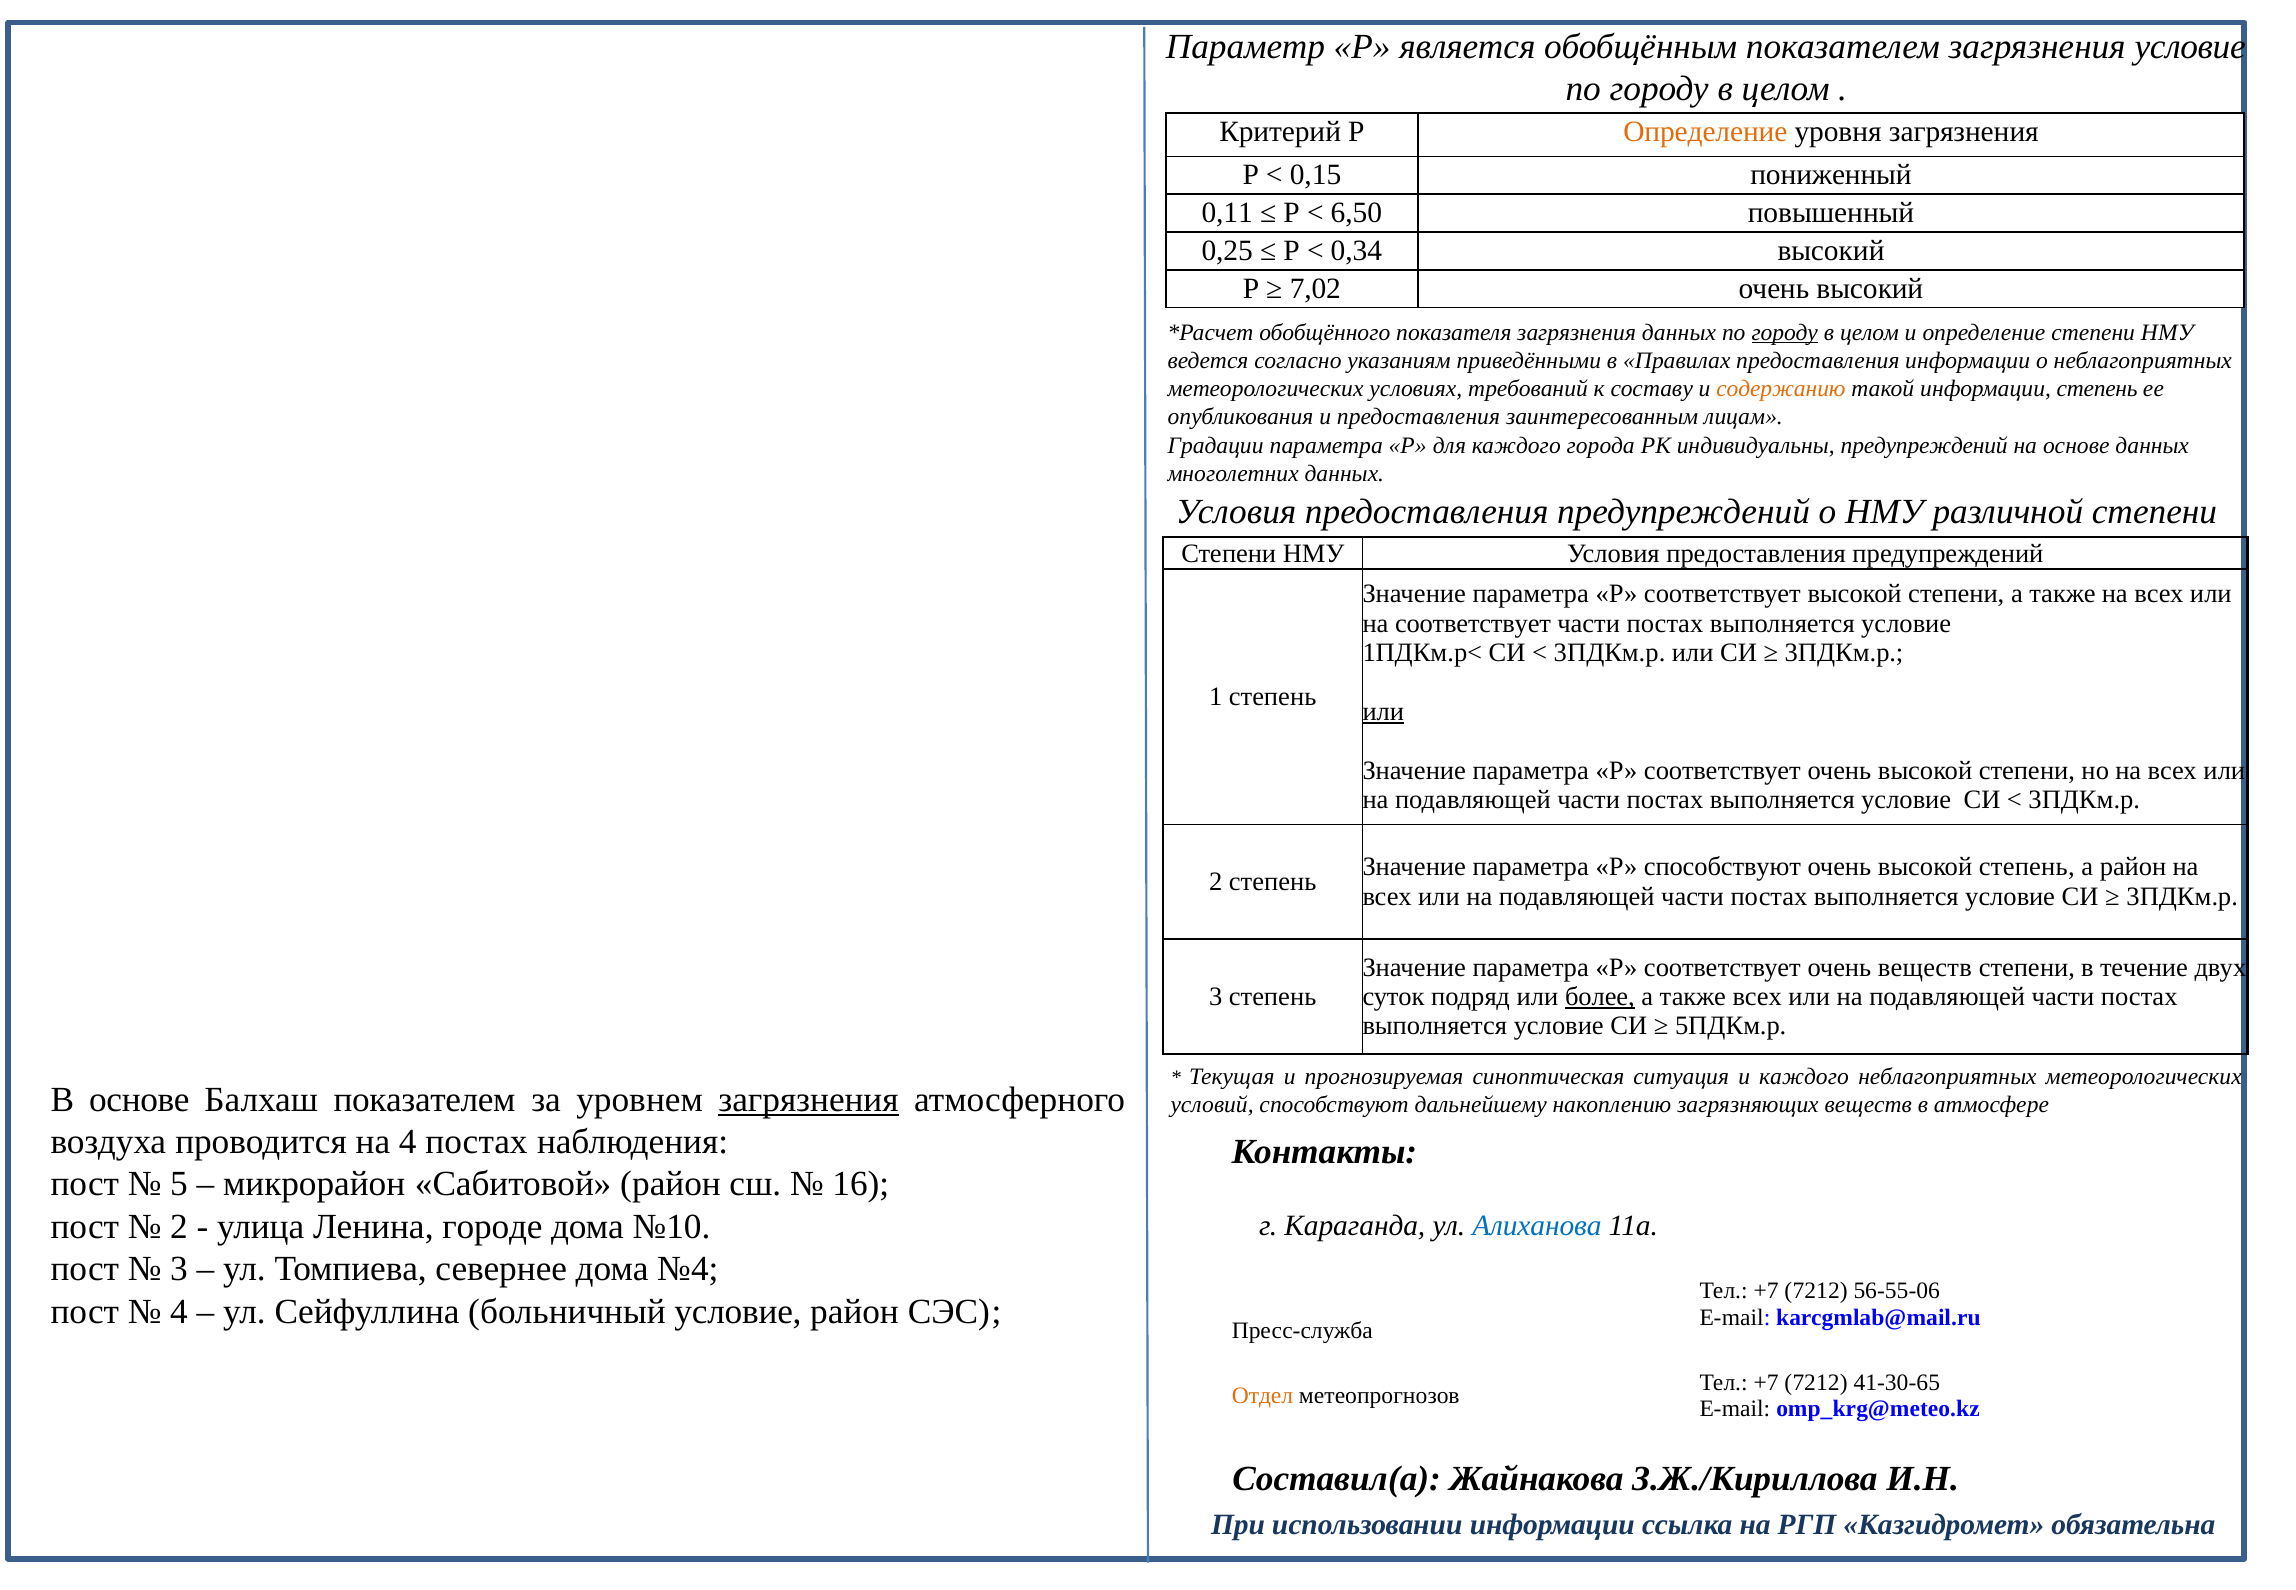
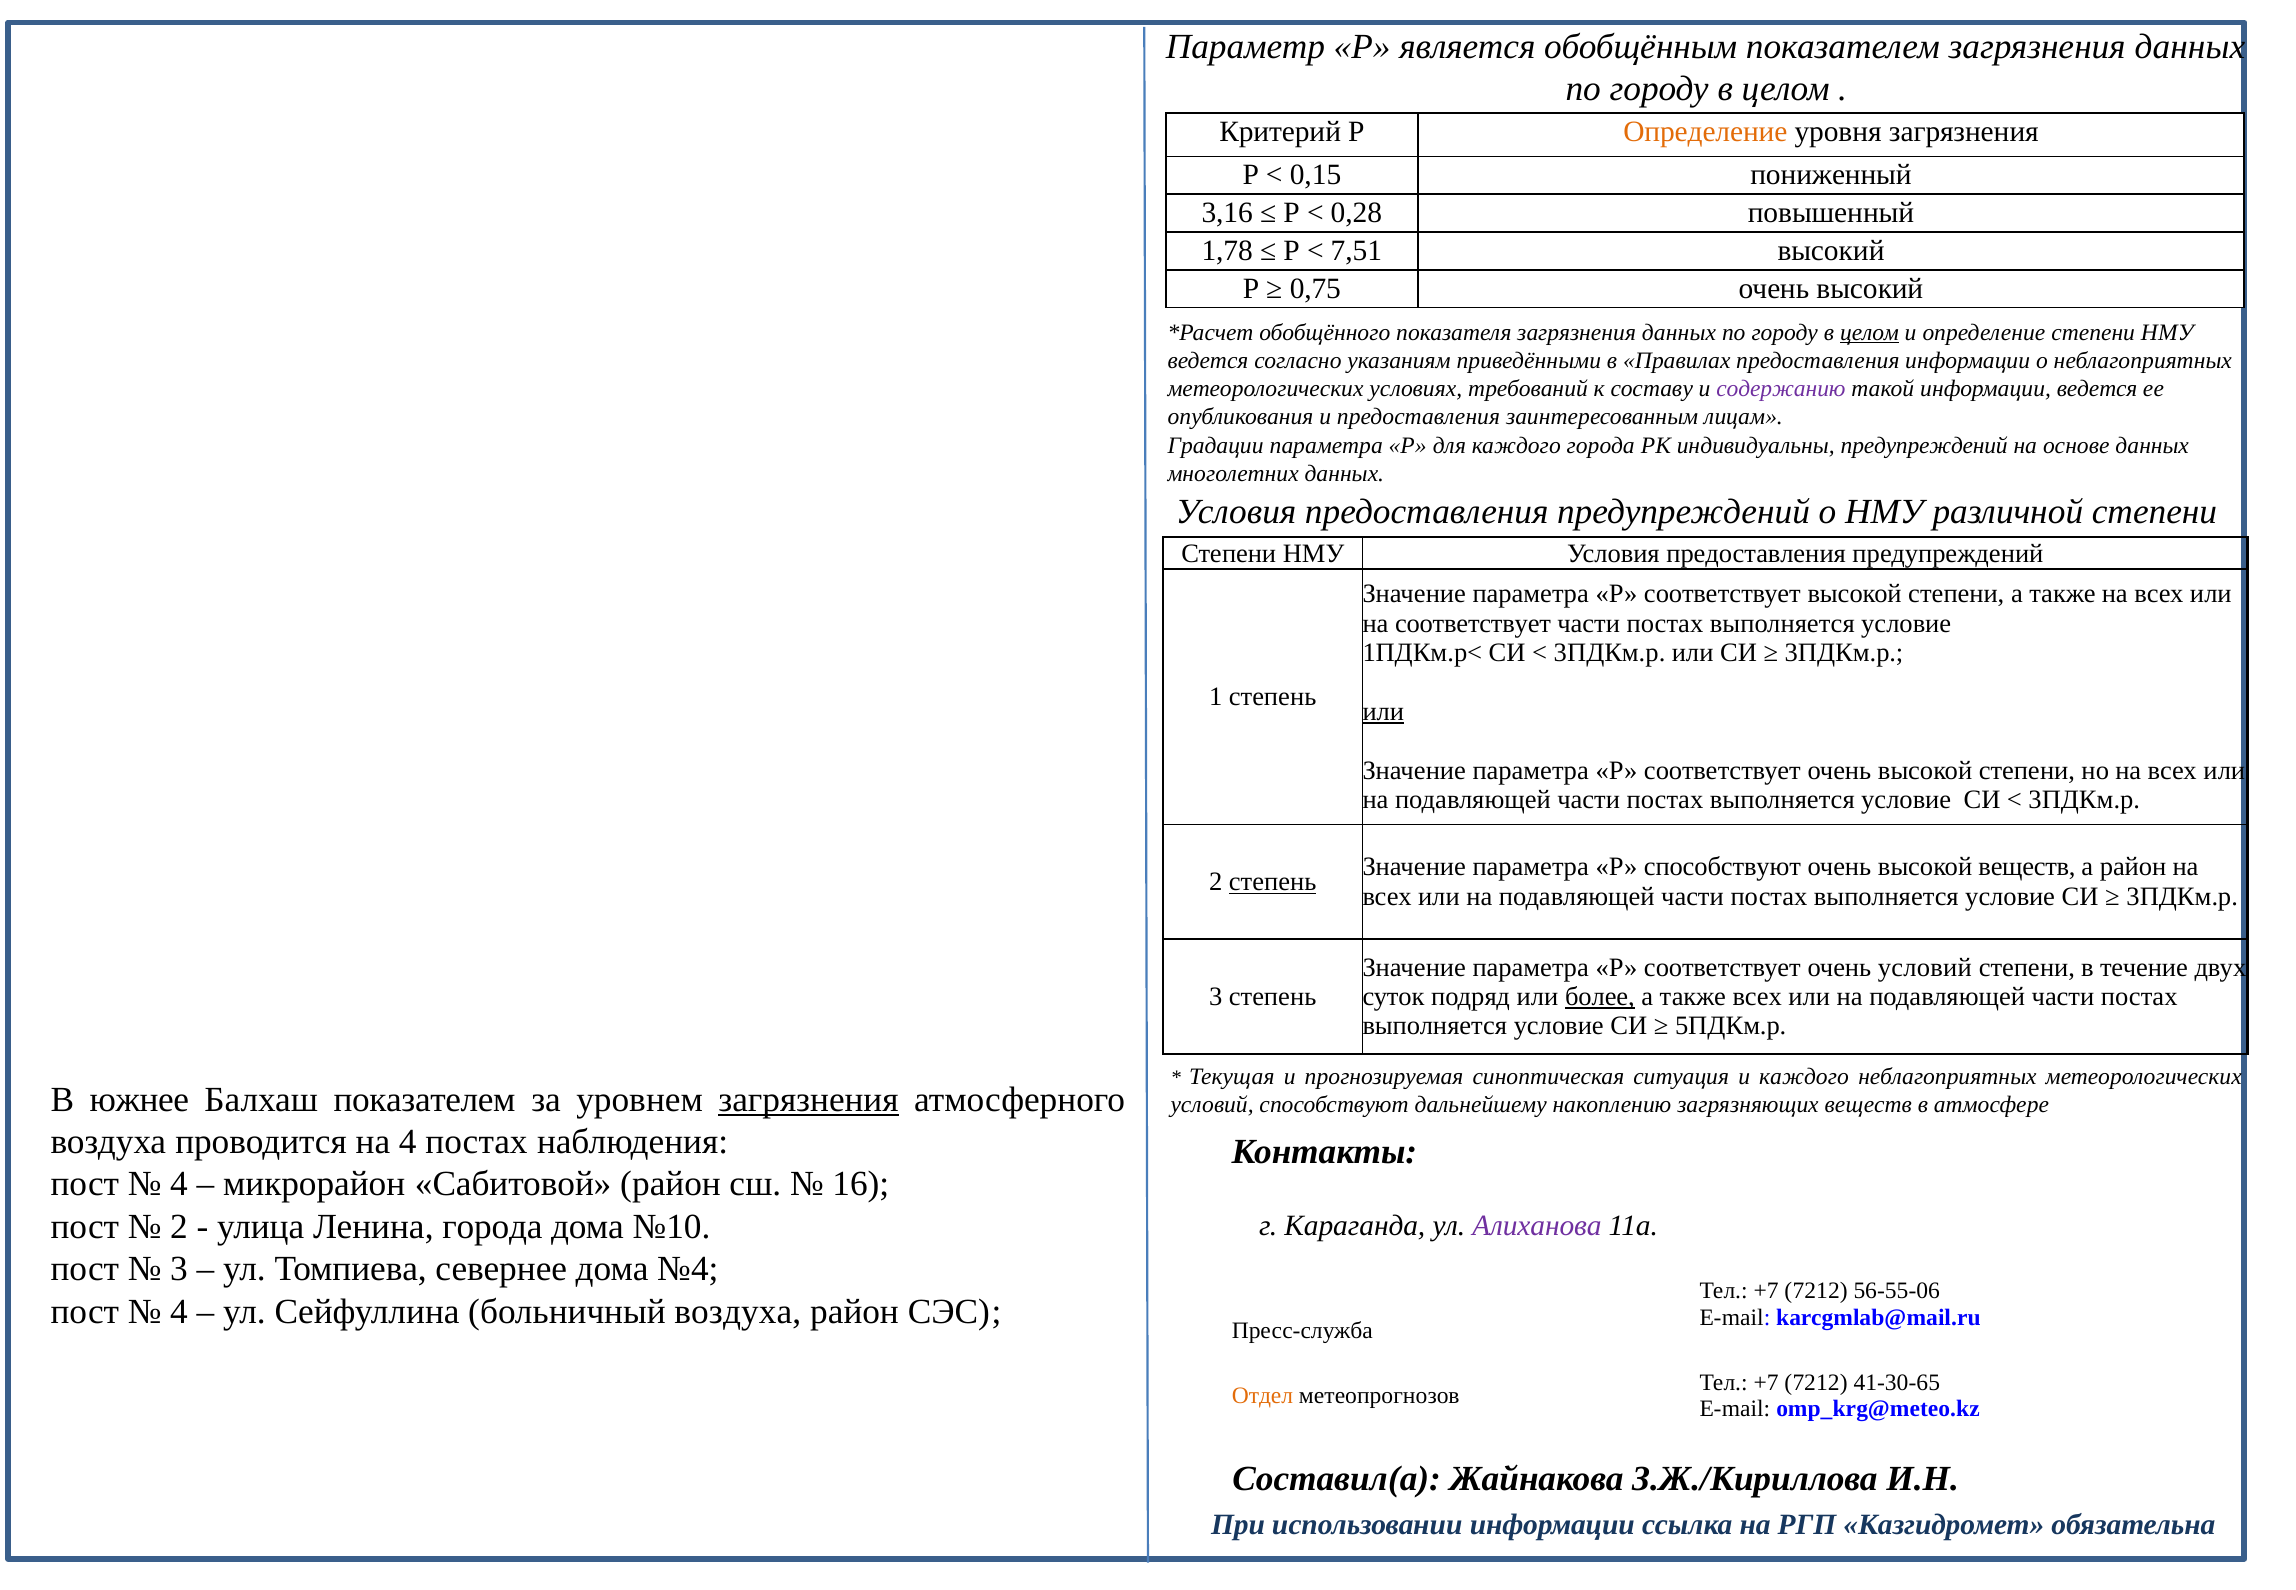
показателем загрязнения условие: условие -> данных
0,11: 0,11 -> 3,16
6,50: 6,50 -> 0,28
0,25: 0,25 -> 1,78
0,34: 0,34 -> 7,51
7,02: 7,02 -> 0,75
городу at (1785, 332) underline: present -> none
целом at (1870, 332) underline: none -> present
содержанию colour: orange -> purple
информации степень: степень -> ведется
высокой степень: степень -> веществ
степень at (1273, 882) underline: none -> present
очень веществ: веществ -> условий
В основе: основе -> южнее
5 at (179, 1184): 5 -> 4
Ленина городе: городе -> города
Алиханова colour: blue -> purple
больничный условие: условие -> воздуха
